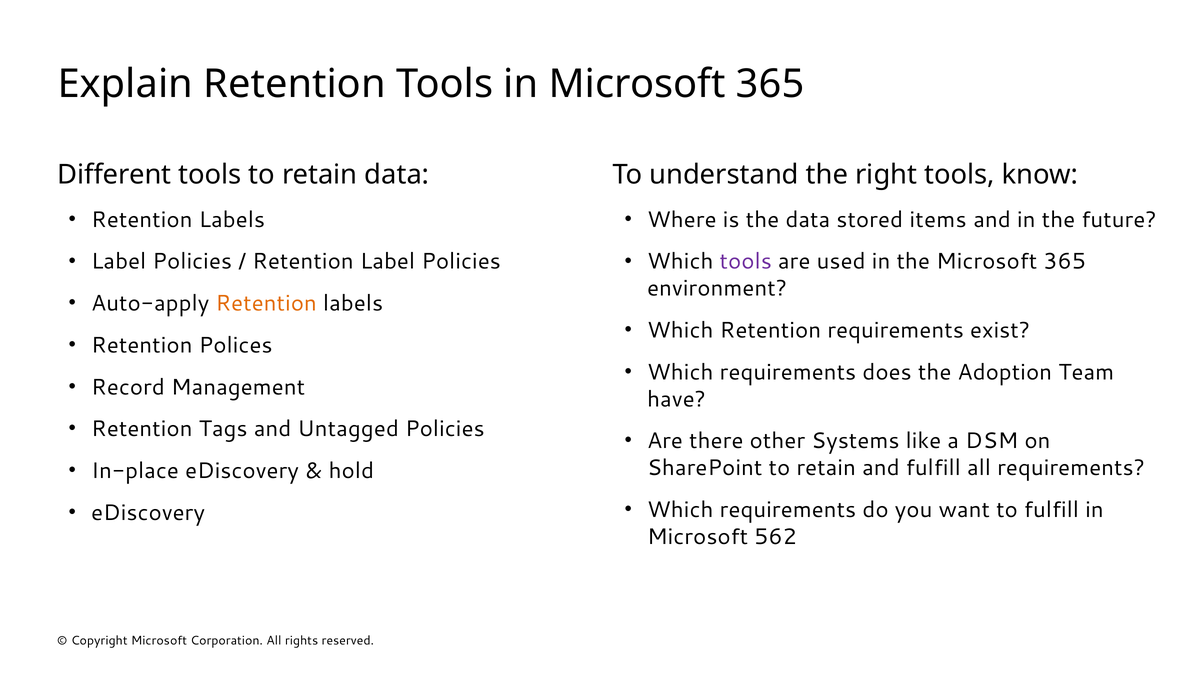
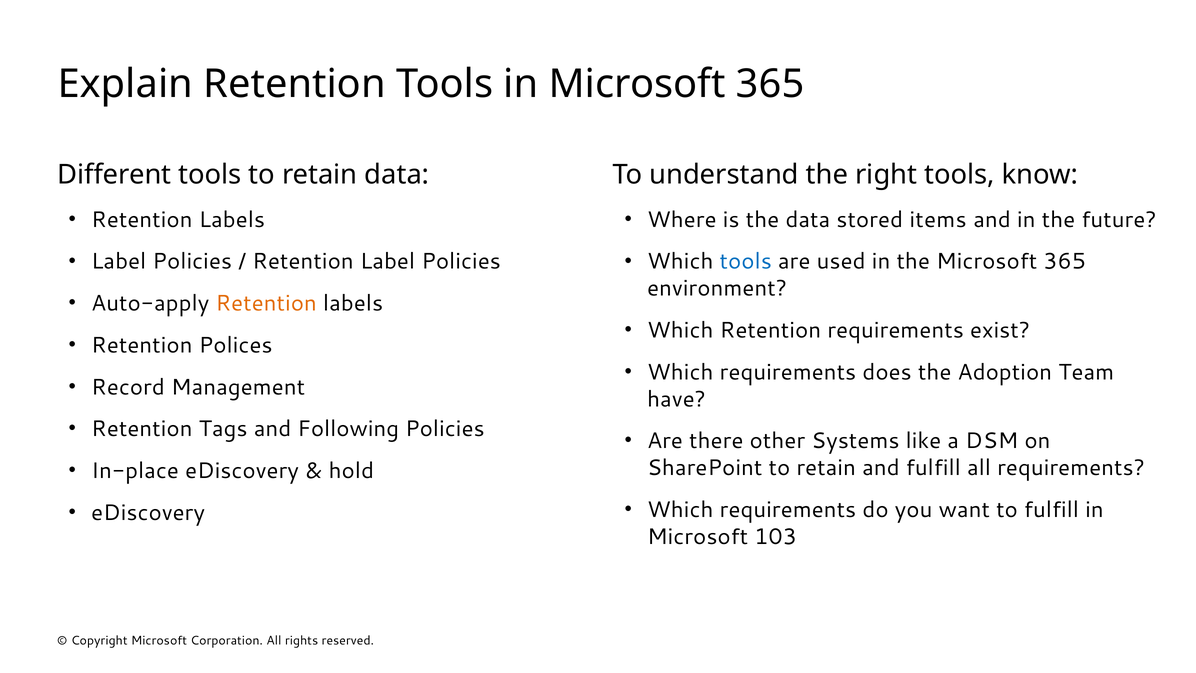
tools at (746, 261) colour: purple -> blue
Untagged: Untagged -> Following
562: 562 -> 103
